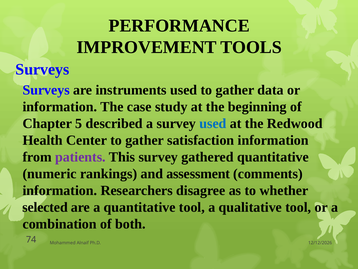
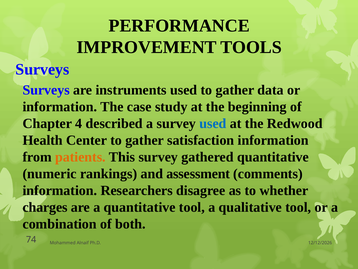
5: 5 -> 4
patients colour: purple -> orange
selected: selected -> charges
